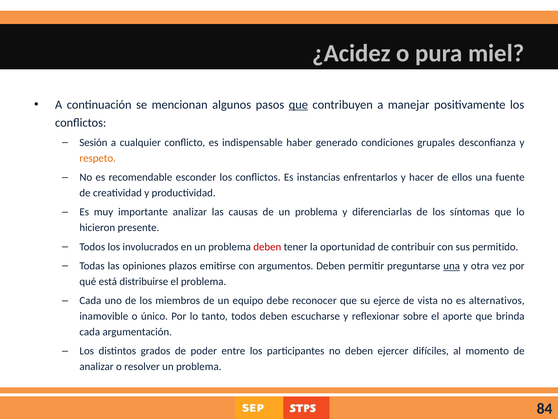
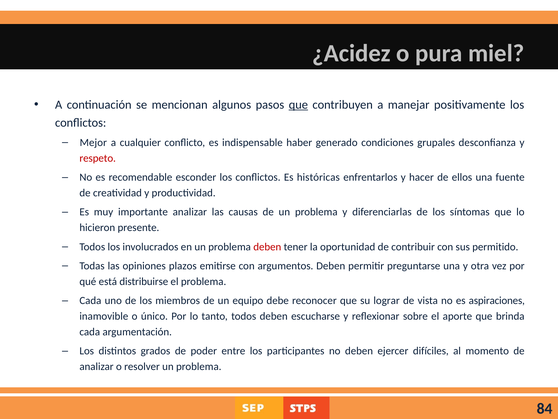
Sesión: Sesión -> Mejor
respeto colour: orange -> red
instancias: instancias -> históricas
una at (452, 266) underline: present -> none
ejerce: ejerce -> lograr
alternativos: alternativos -> aspiraciones
